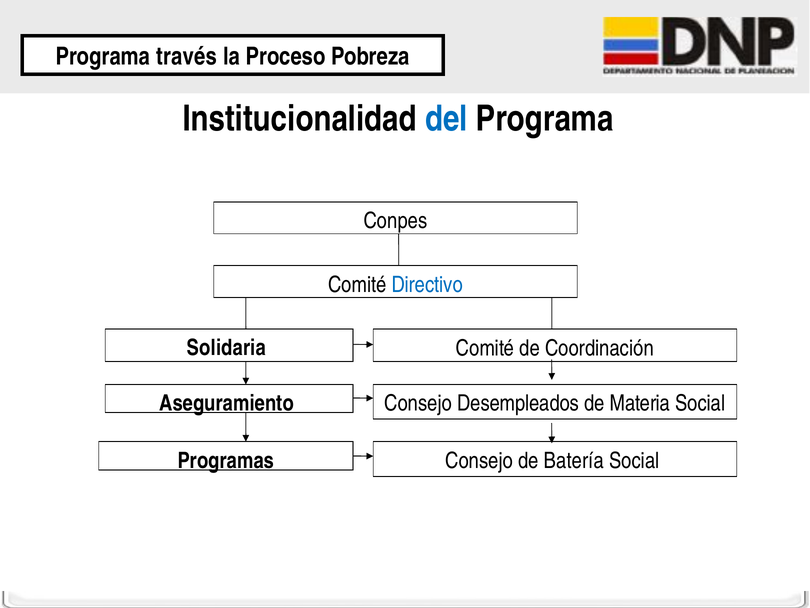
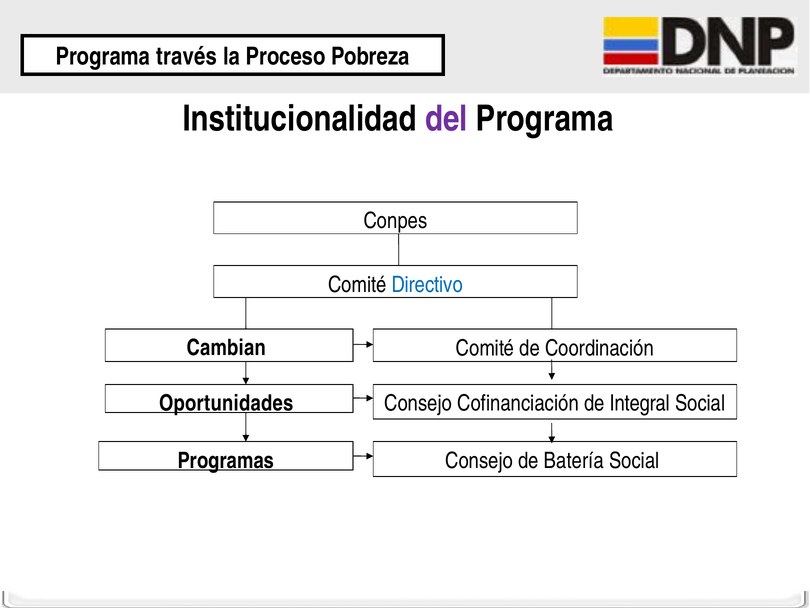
del colour: blue -> purple
Solidaria: Solidaria -> Cambian
Aseguramiento: Aseguramiento -> Oportunidades
Desempleados: Desempleados -> Cofinanciación
Materia: Materia -> Integral
